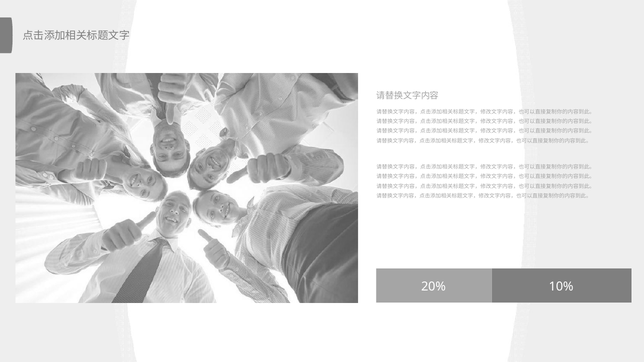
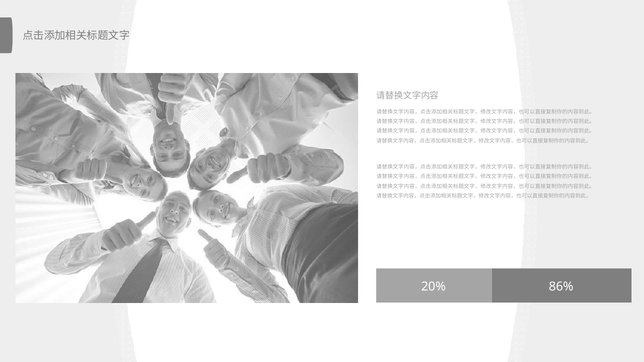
10%: 10% -> 86%
